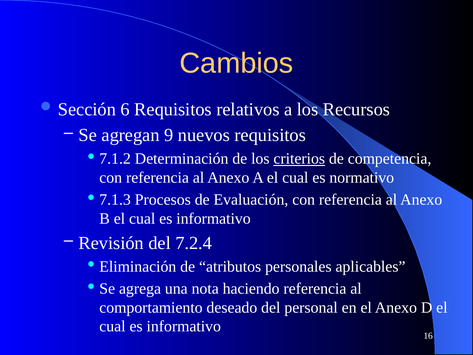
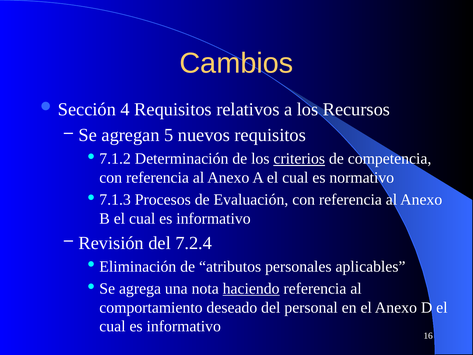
6: 6 -> 4
9: 9 -> 5
haciendo underline: none -> present
